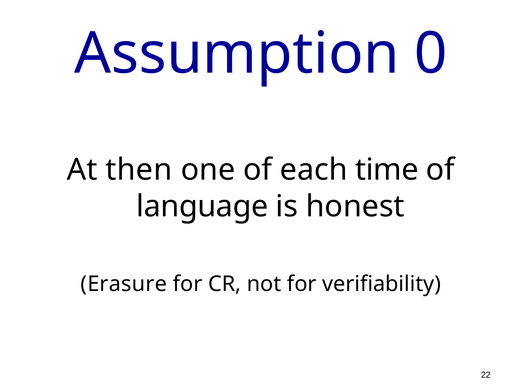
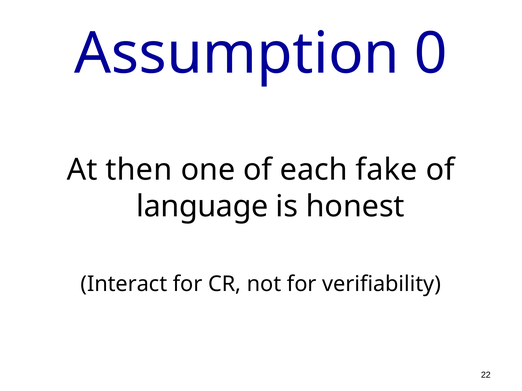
time: time -> fake
Erasure: Erasure -> Interact
